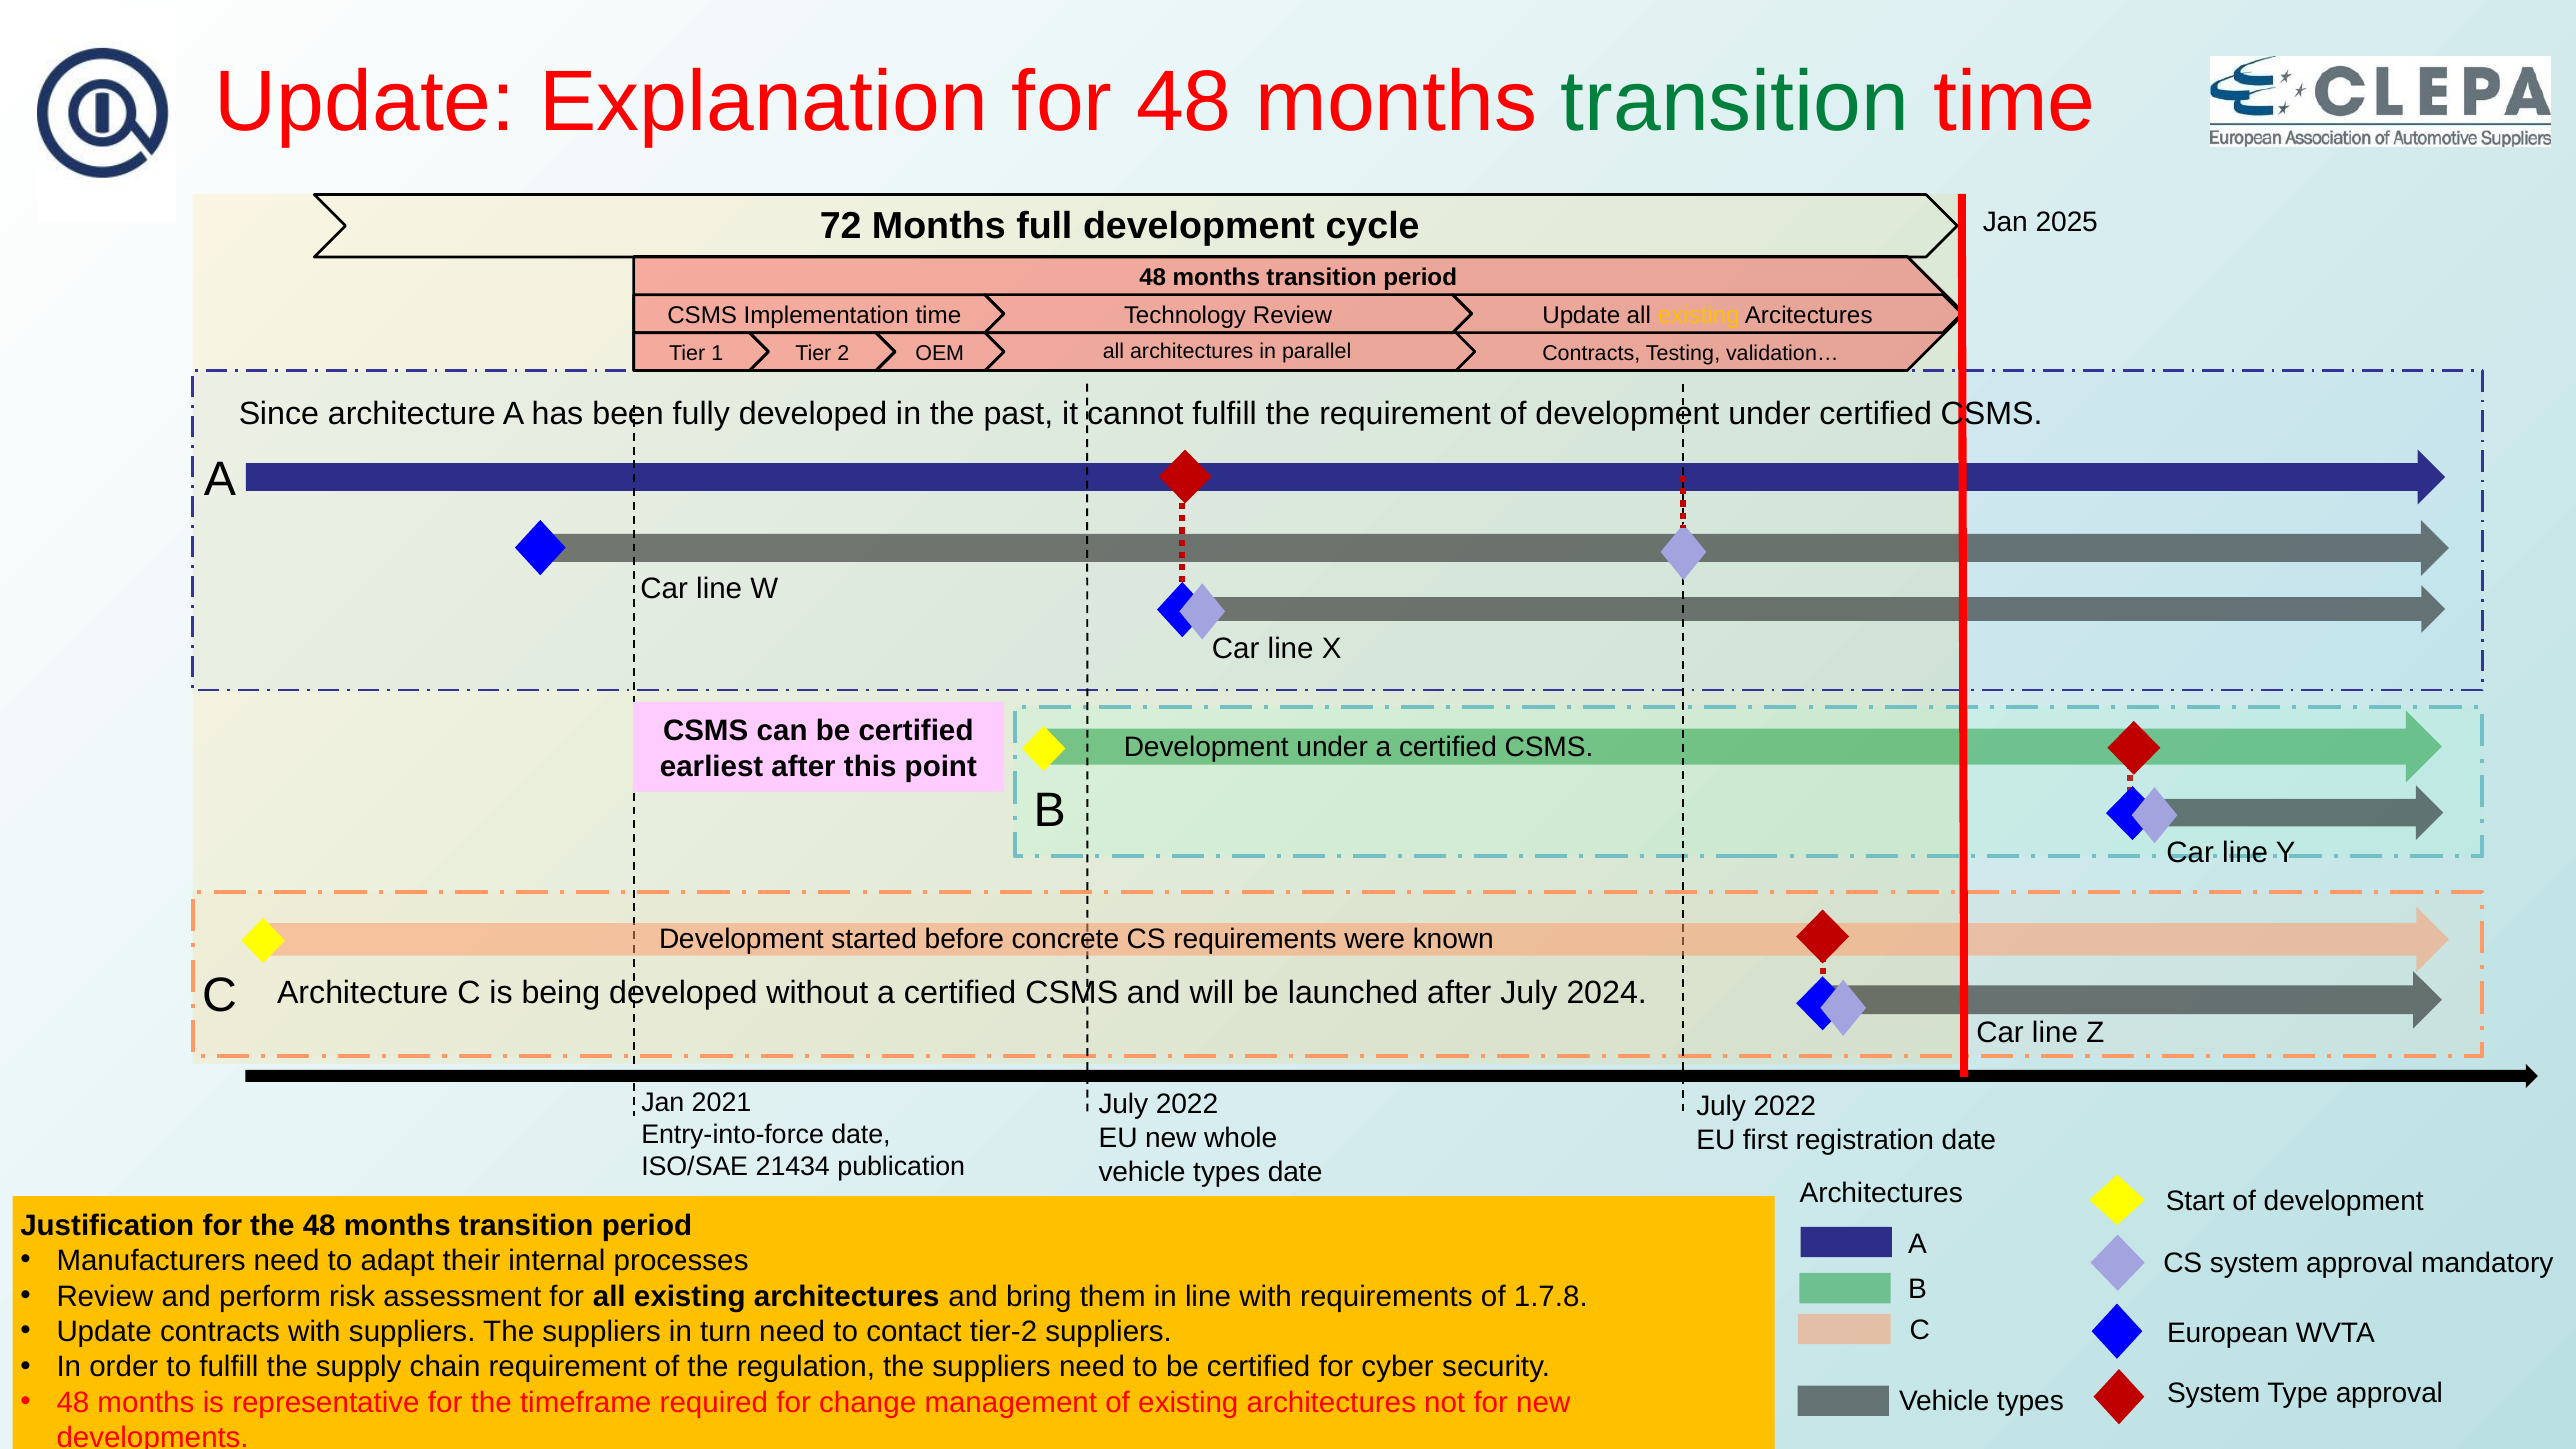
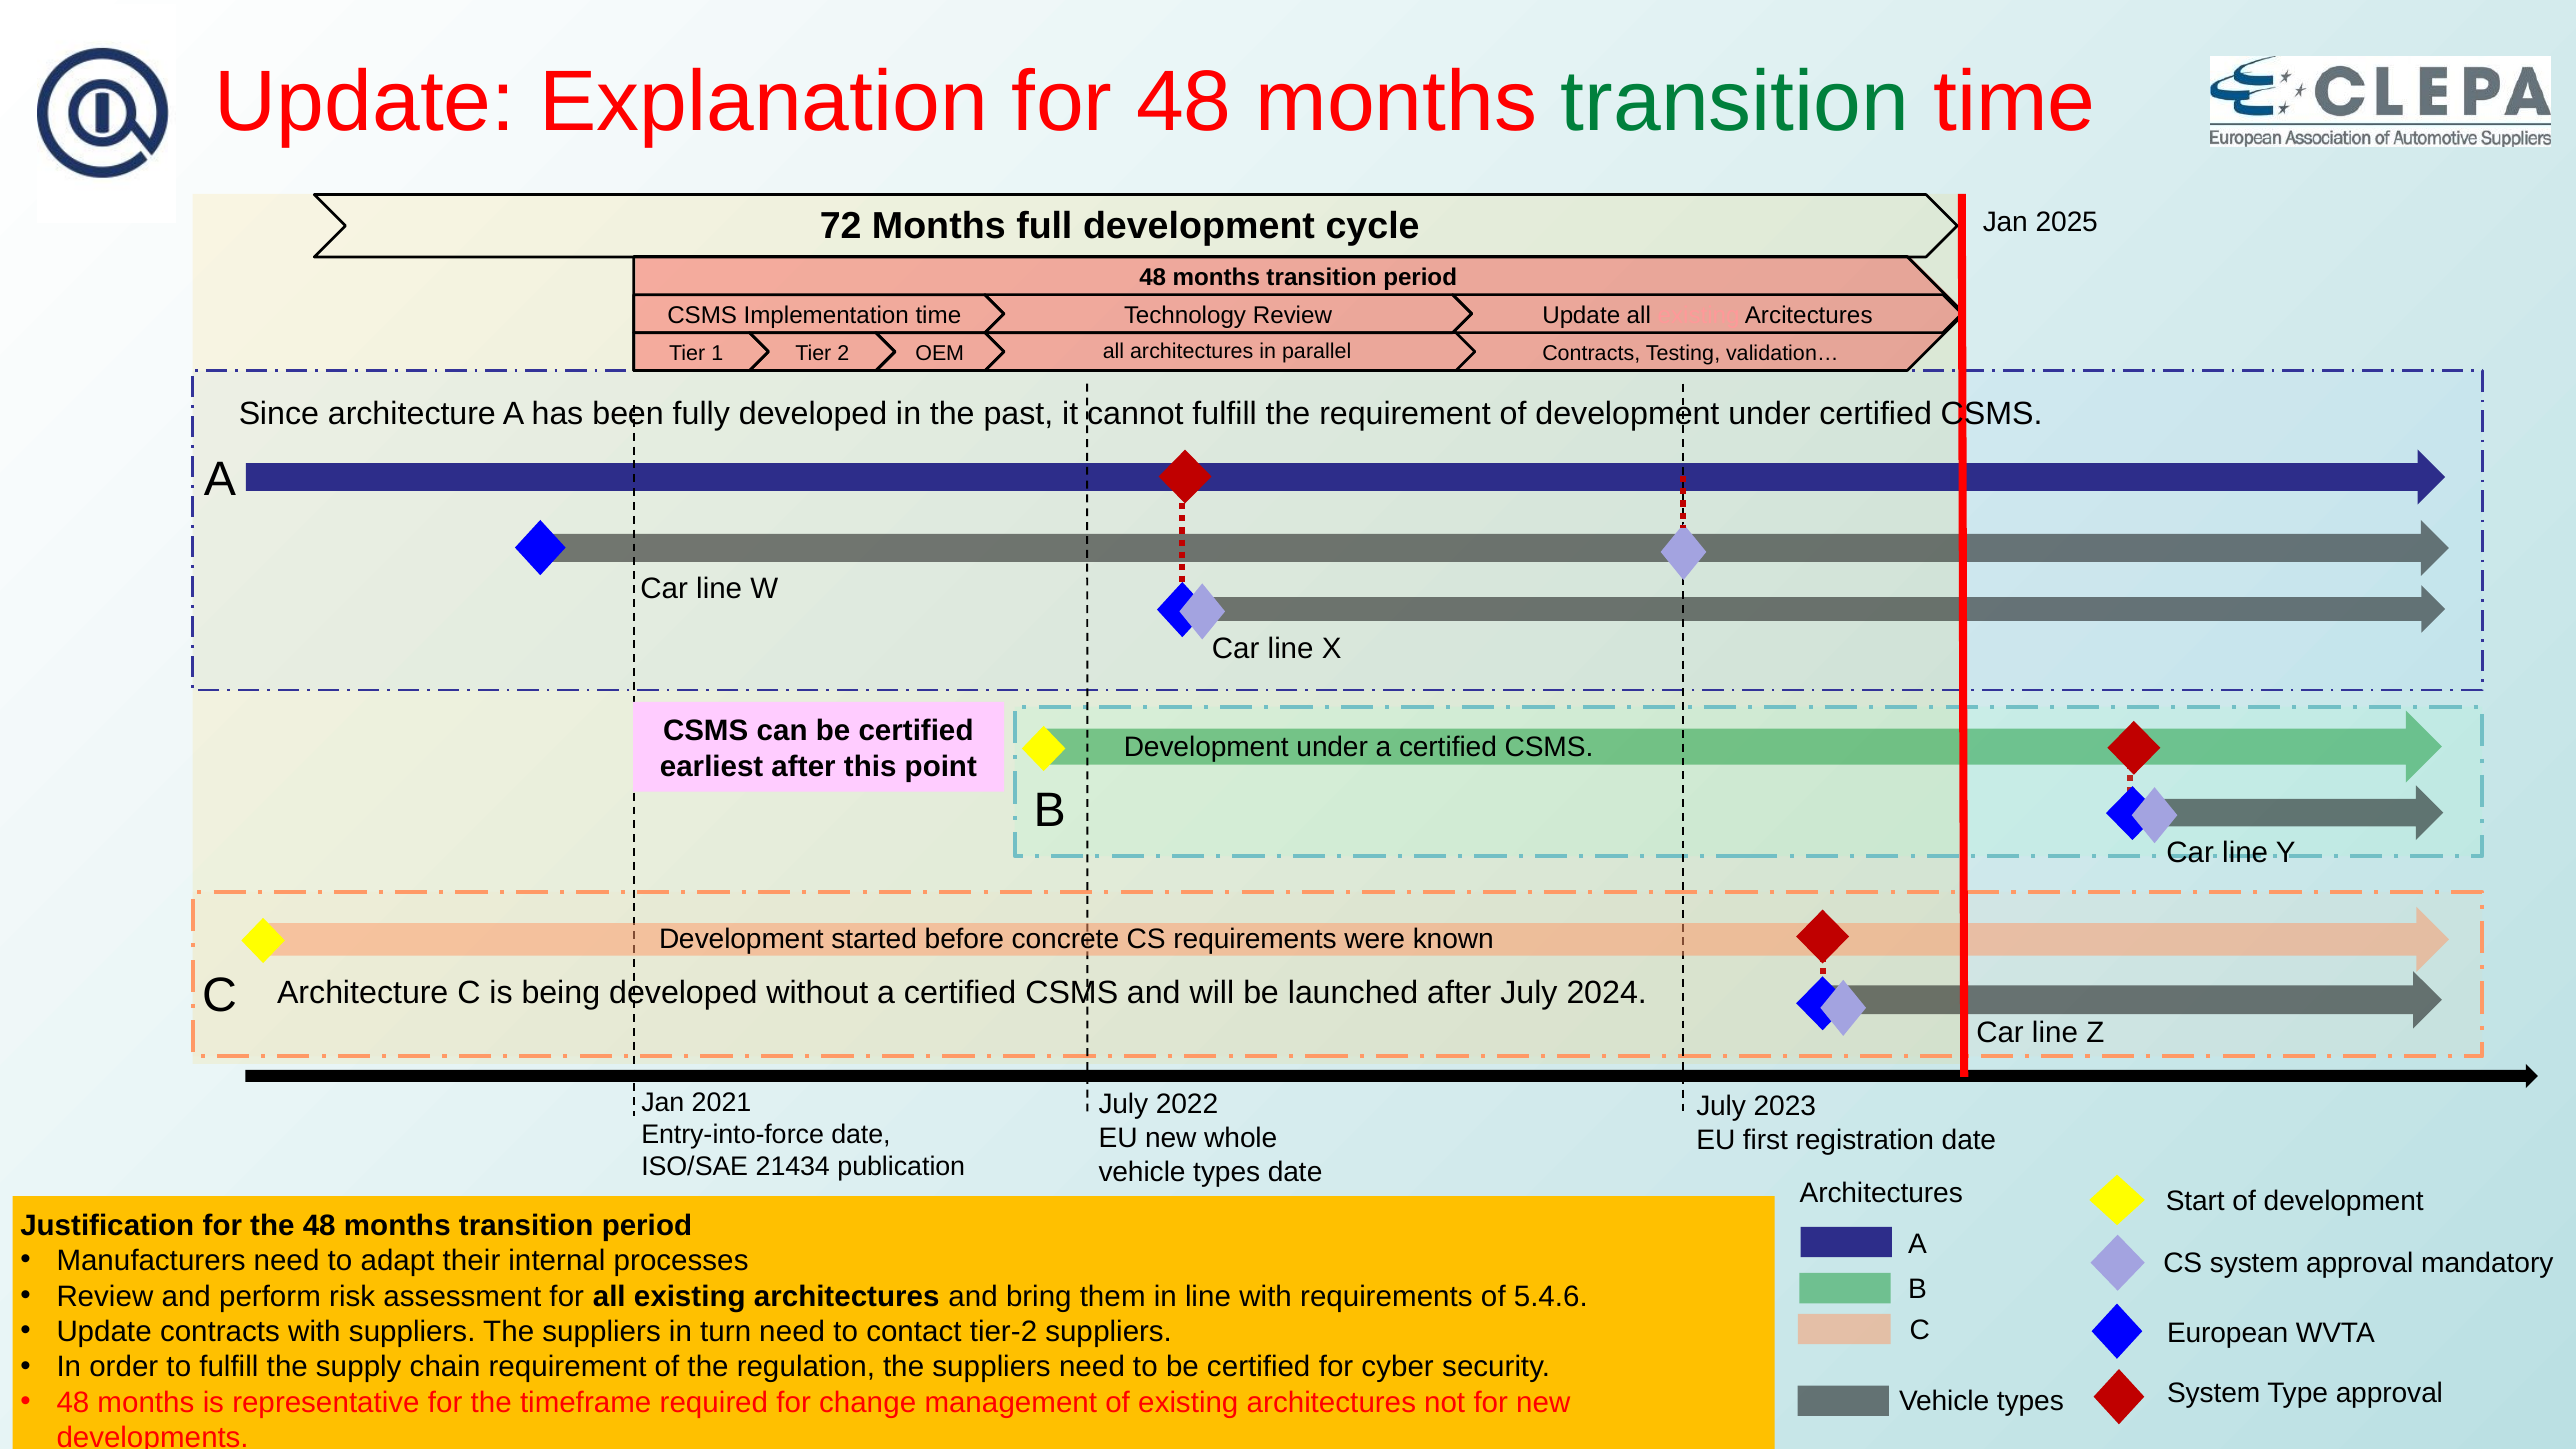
existing at (1699, 315) colour: yellow -> pink
2022 at (1785, 1106): 2022 -> 2023
1.7.8: 1.7.8 -> 5.4.6
